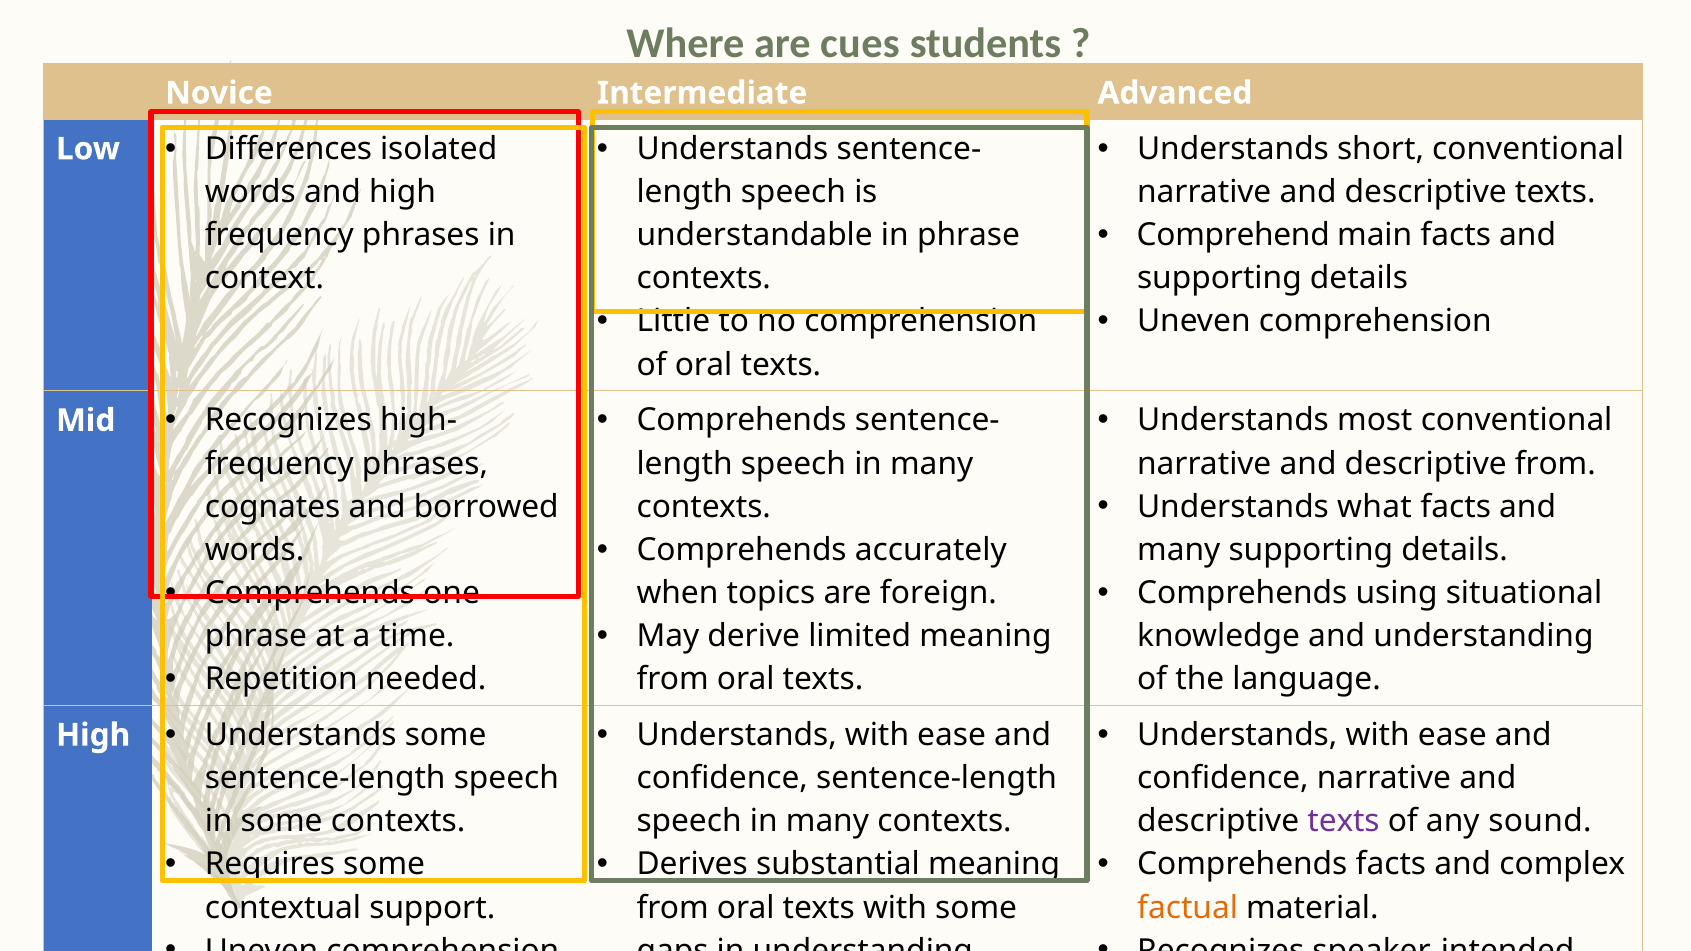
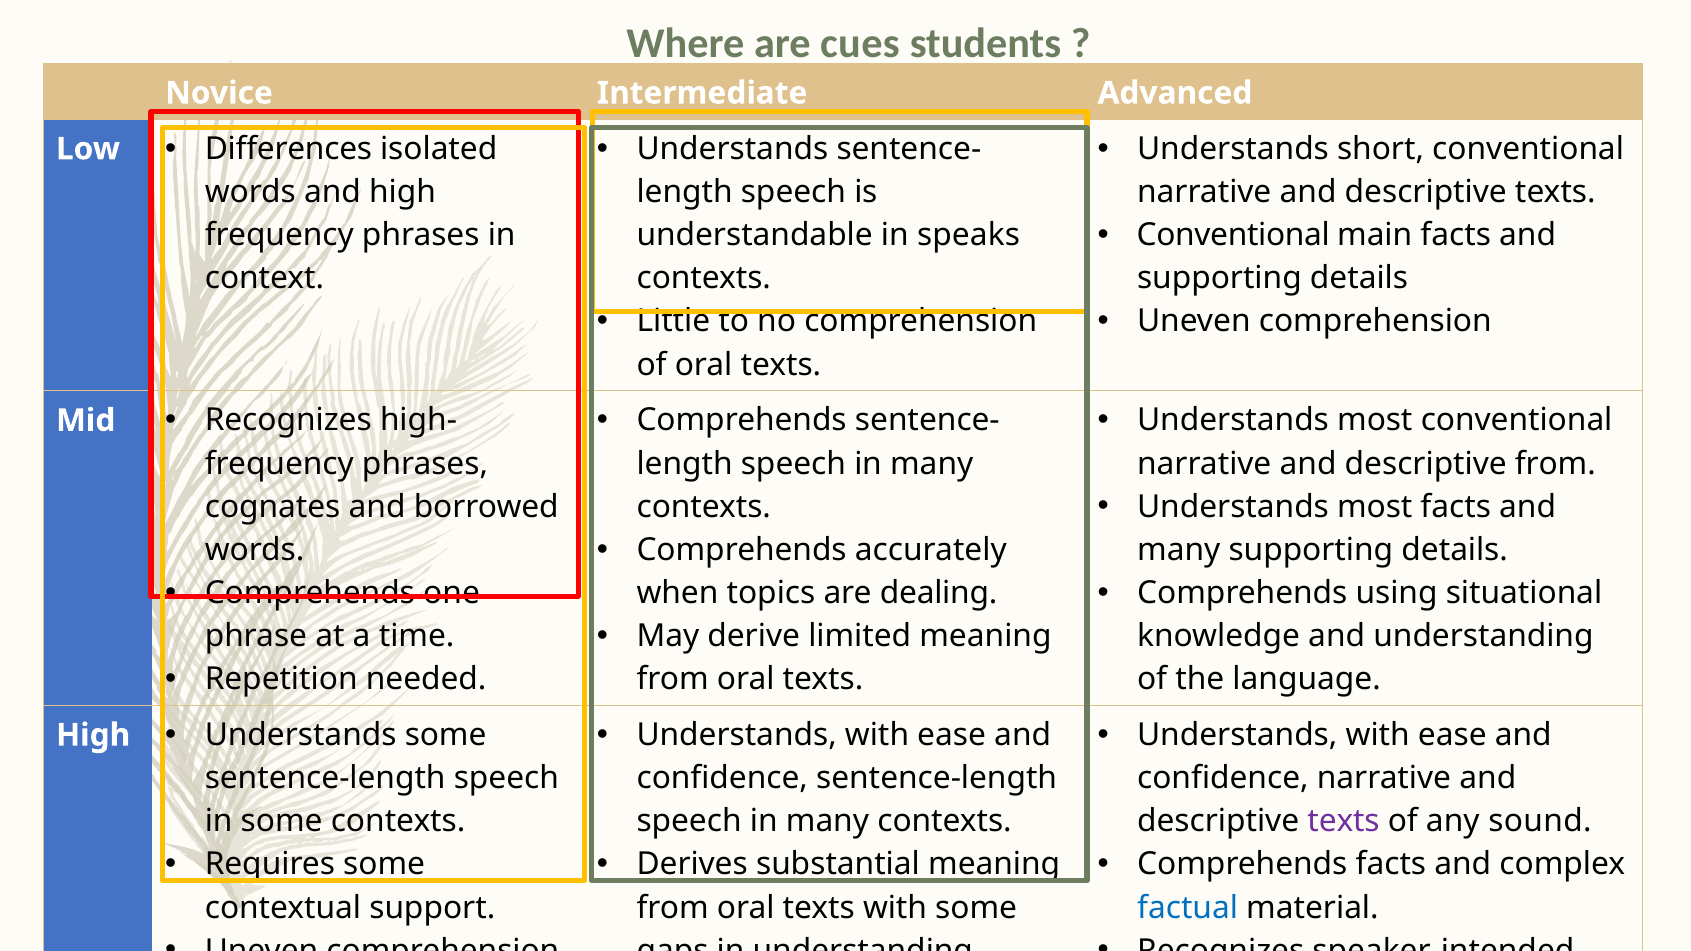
Comprehend at (1233, 235): Comprehend -> Conventional
in phrase: phrase -> speaks
what at (1375, 507): what -> most
are foreign: foreign -> dealing
factual colour: orange -> blue
